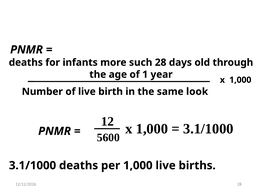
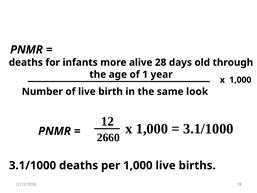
such: such -> alive
5600: 5600 -> 2660
